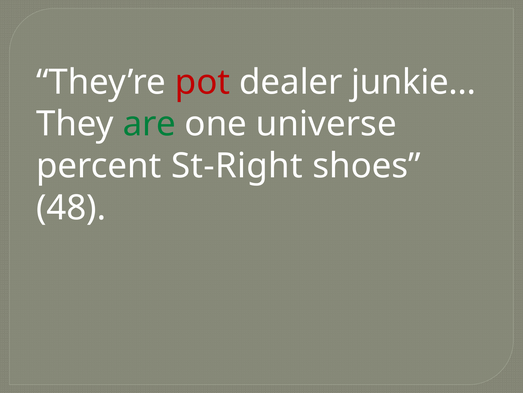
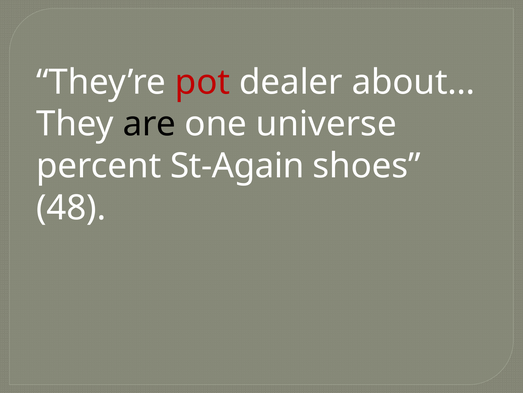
junkie…: junkie… -> about…
are colour: green -> black
St-Right: St-Right -> St-Again
